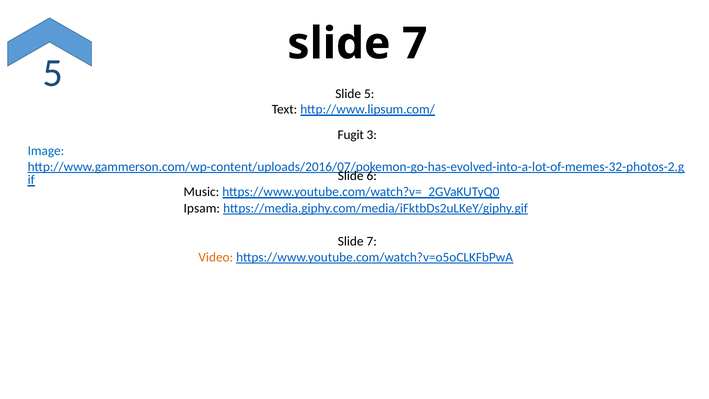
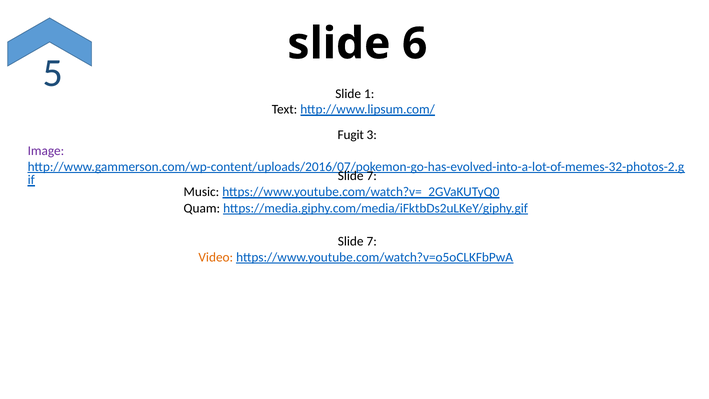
7 at (415, 44): 7 -> 6
Slide 5: 5 -> 1
Image colour: blue -> purple
6 at (372, 176): 6 -> 7
Ipsam: Ipsam -> Quam
